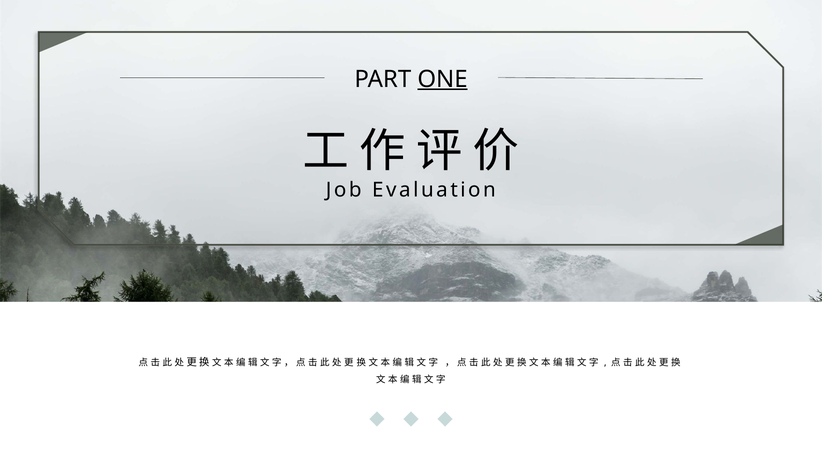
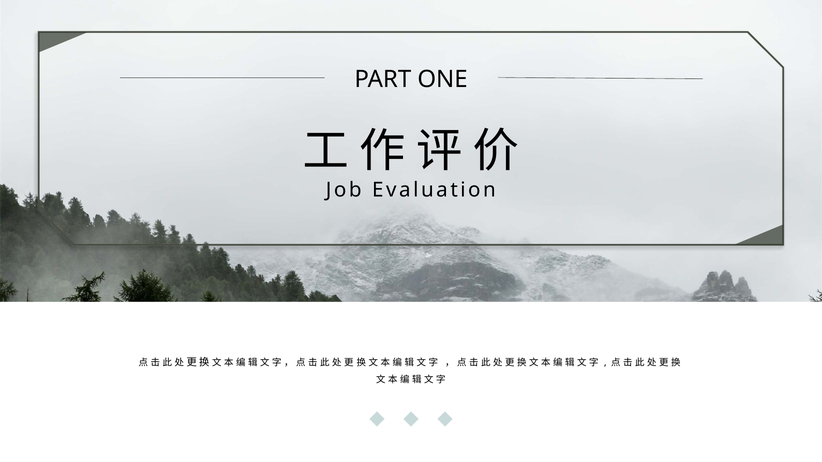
ONE underline: present -> none
